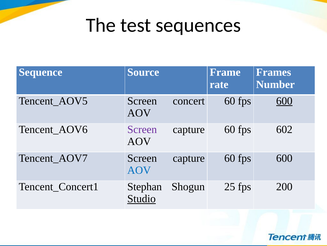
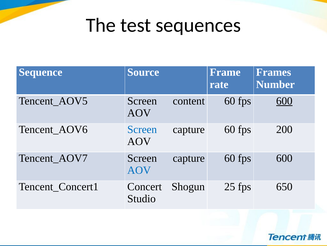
concert: concert -> content
Screen at (142, 129) colour: purple -> blue
602: 602 -> 200
Stephan: Stephan -> Concert
200: 200 -> 650
Studio underline: present -> none
